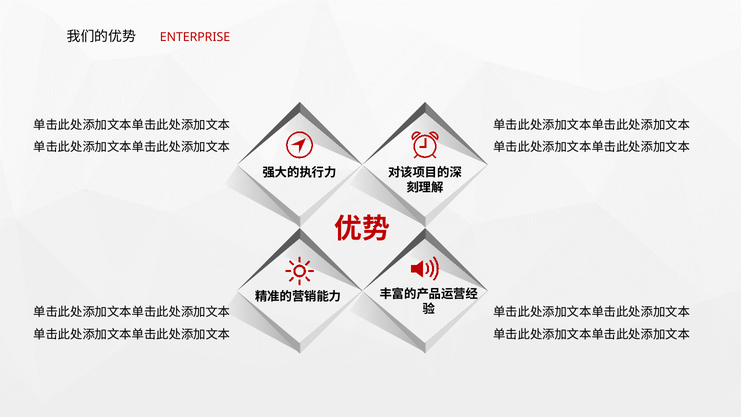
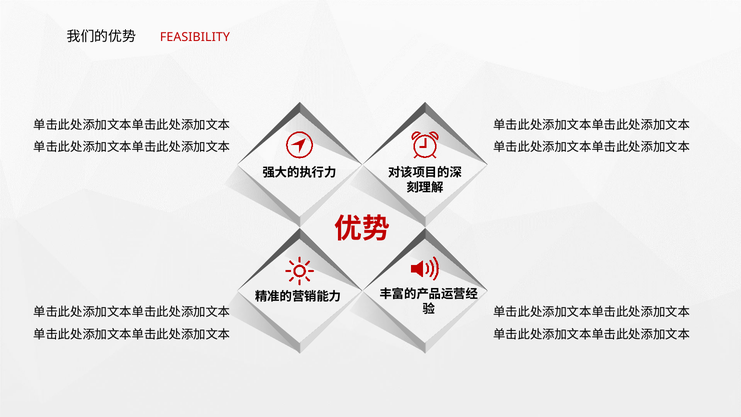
ENTERPRISE: ENTERPRISE -> FEASIBILITY
